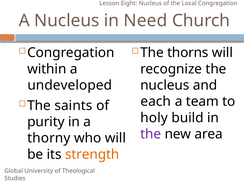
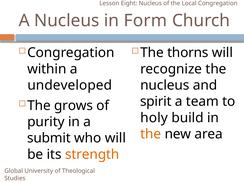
Need: Need -> Form
each: each -> spirit
saints: saints -> grows
the at (151, 134) colour: purple -> orange
thorny: thorny -> submit
